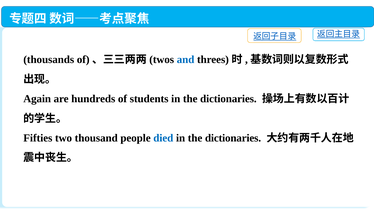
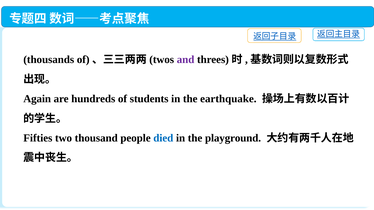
and colour: blue -> purple
students in the dictionaries: dictionaries -> earthquake
dictionaries at (233, 138): dictionaries -> playground
